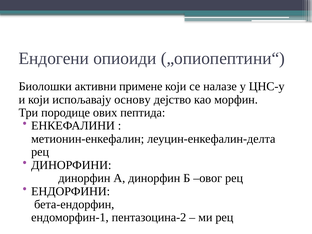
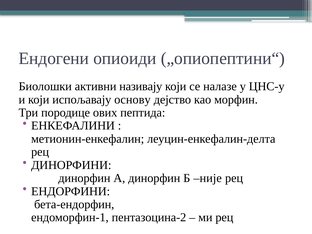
примене: примене -> називају
овог: овог -> није
